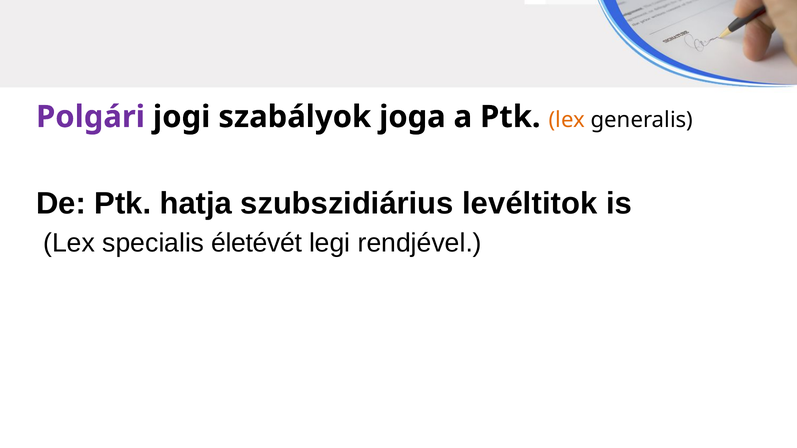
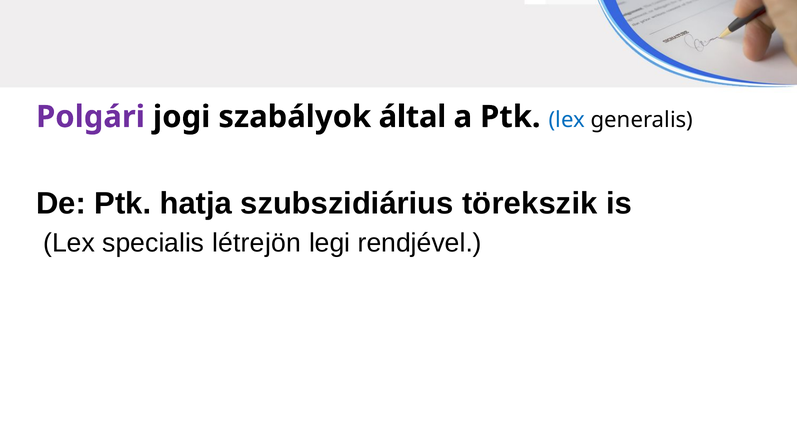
joga: joga -> által
lex at (567, 120) colour: orange -> blue
levéltitok: levéltitok -> törekszik
életévét: életévét -> létrejön
